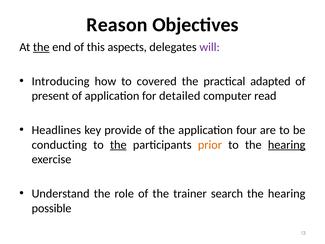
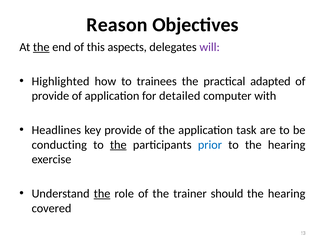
Introducing: Introducing -> Highlighted
covered: covered -> trainees
present at (50, 96): present -> provide
read: read -> with
four: four -> task
prior colour: orange -> blue
hearing at (287, 145) underline: present -> none
the at (102, 193) underline: none -> present
search: search -> should
possible: possible -> covered
